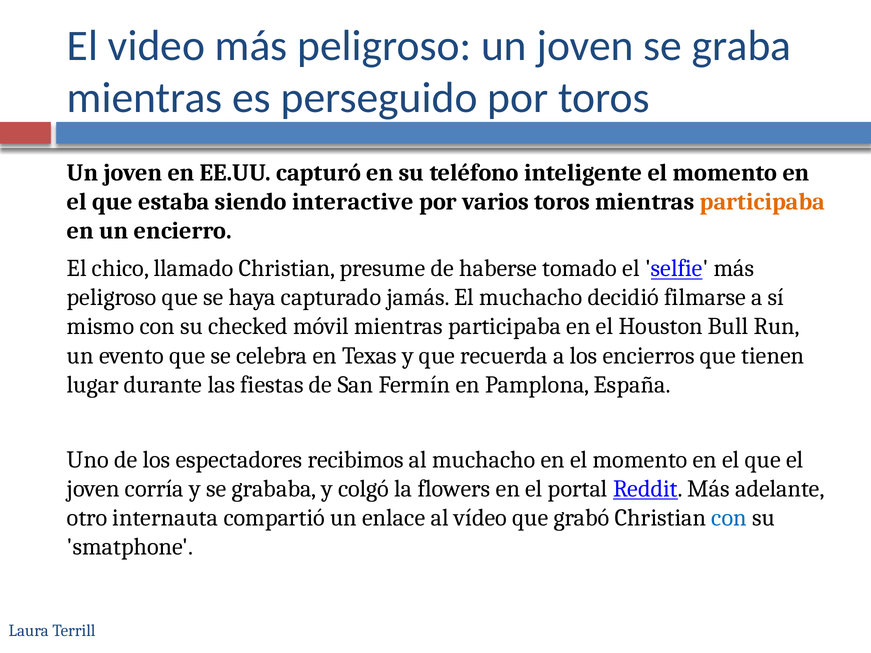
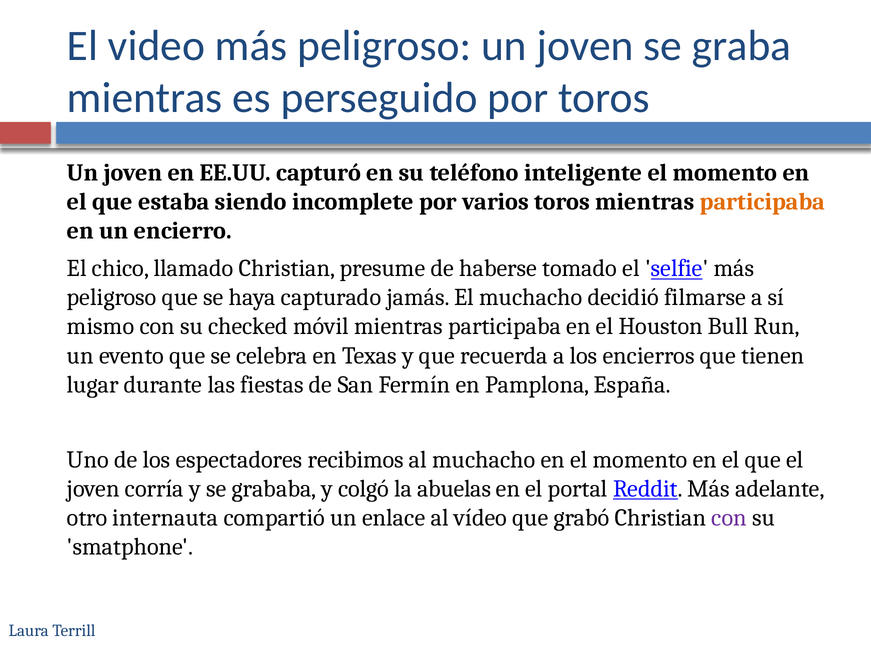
interactive: interactive -> incomplete
flowers: flowers -> abuelas
con at (729, 518) colour: blue -> purple
